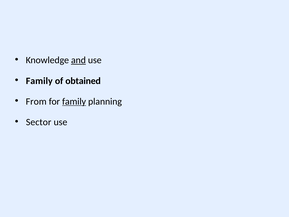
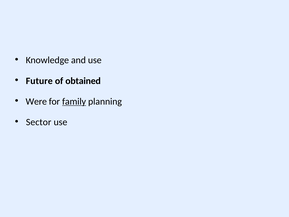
and underline: present -> none
Family at (39, 81): Family -> Future
From: From -> Were
